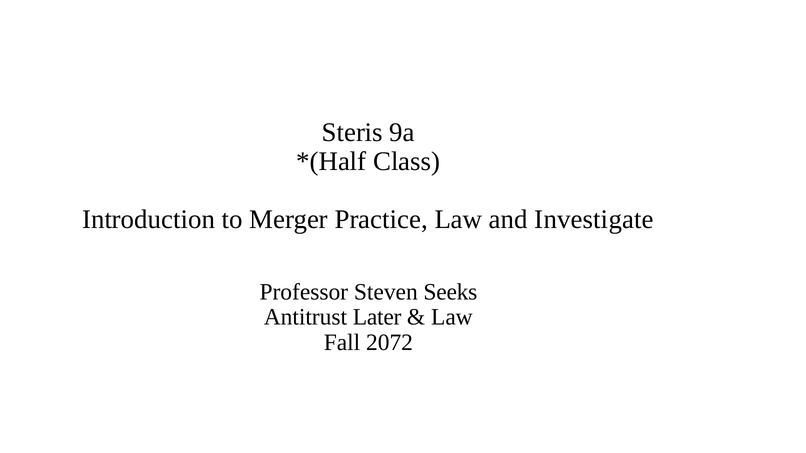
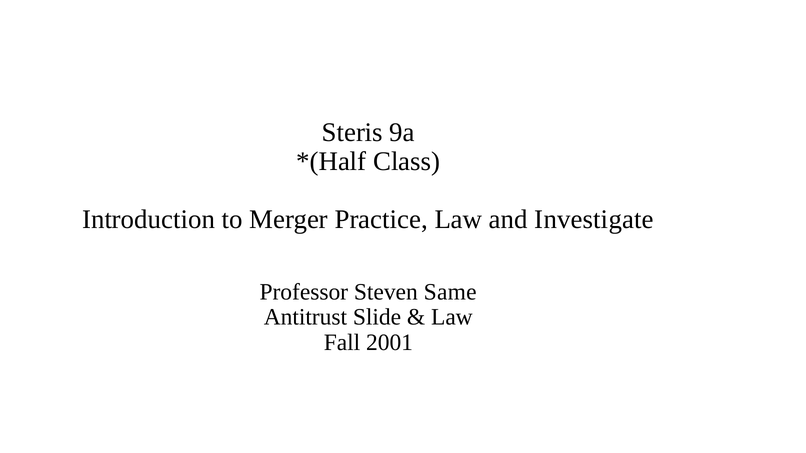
Seeks: Seeks -> Same
Later: Later -> Slide
2072: 2072 -> 2001
